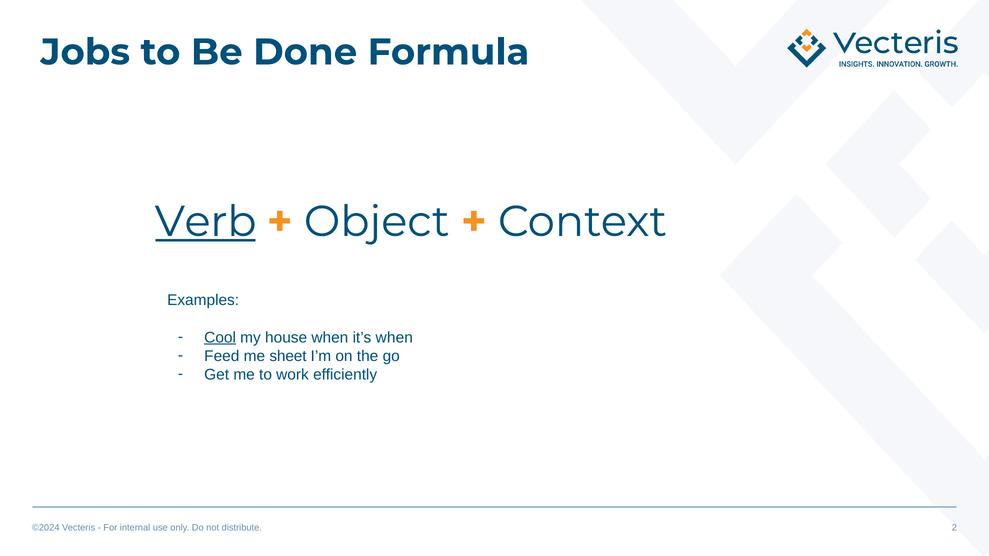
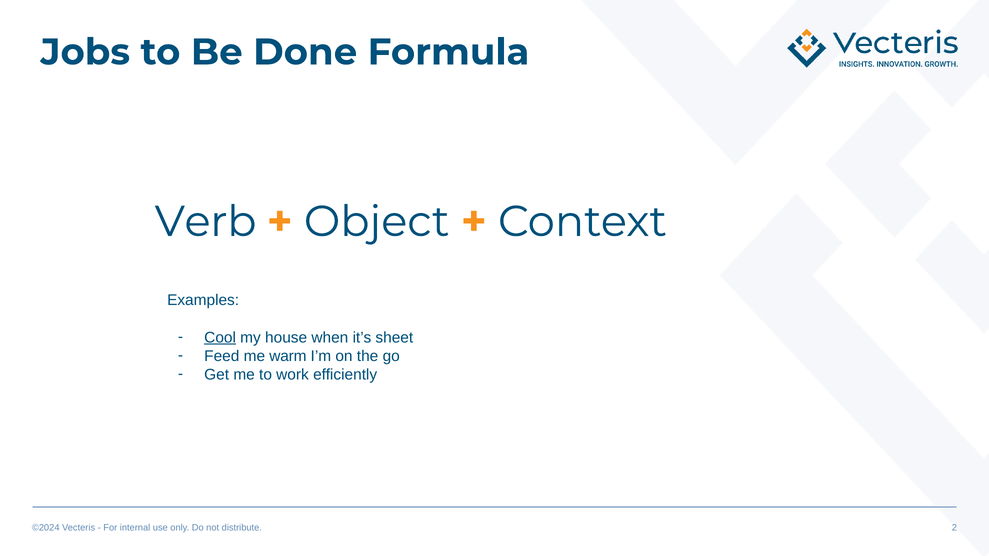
Verb underline: present -> none
it’s when: when -> sheet
sheet: sheet -> warm
